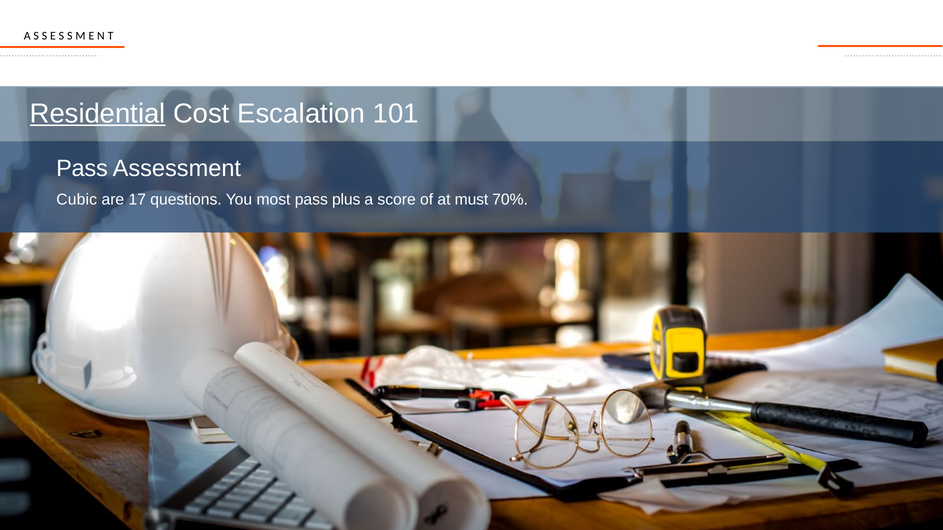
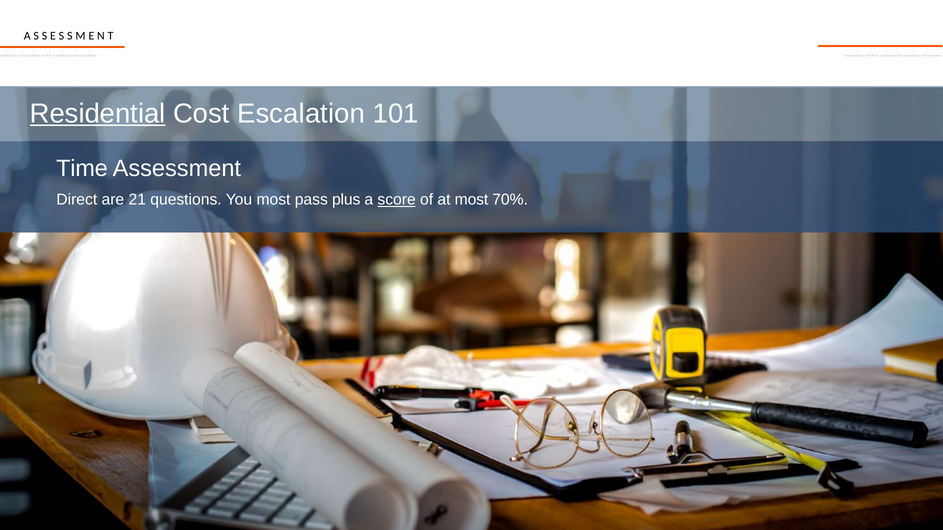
Pass at (82, 169): Pass -> Time
Cubic: Cubic -> Direct
17: 17 -> 21
score underline: none -> present
at must: must -> most
